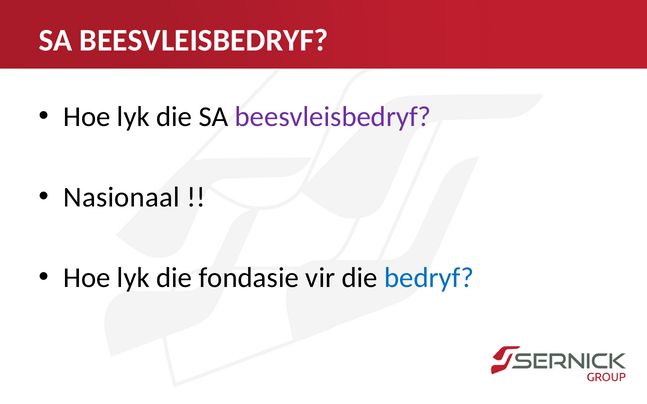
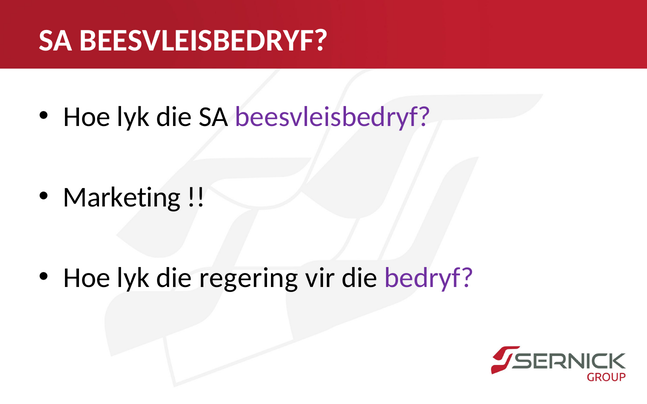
Nasionaal: Nasionaal -> Marketing
fondasie: fondasie -> regering
bedryf colour: blue -> purple
